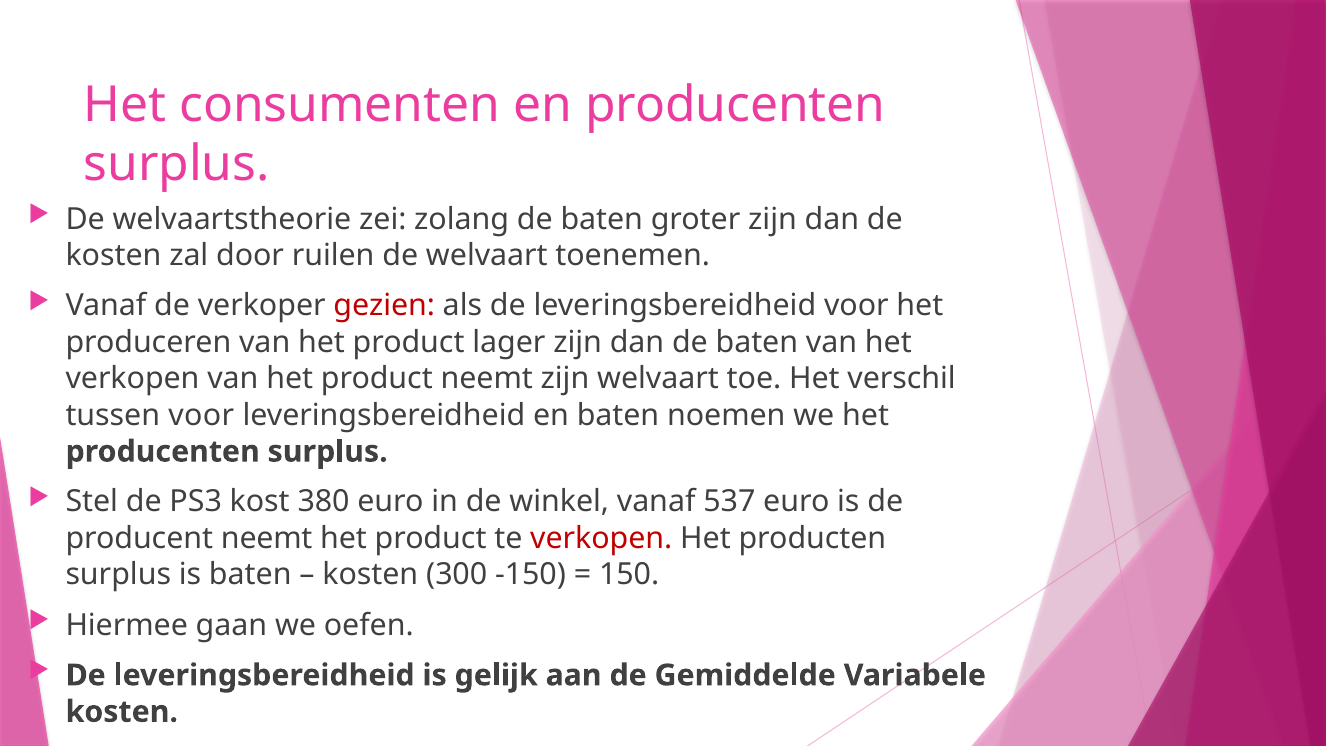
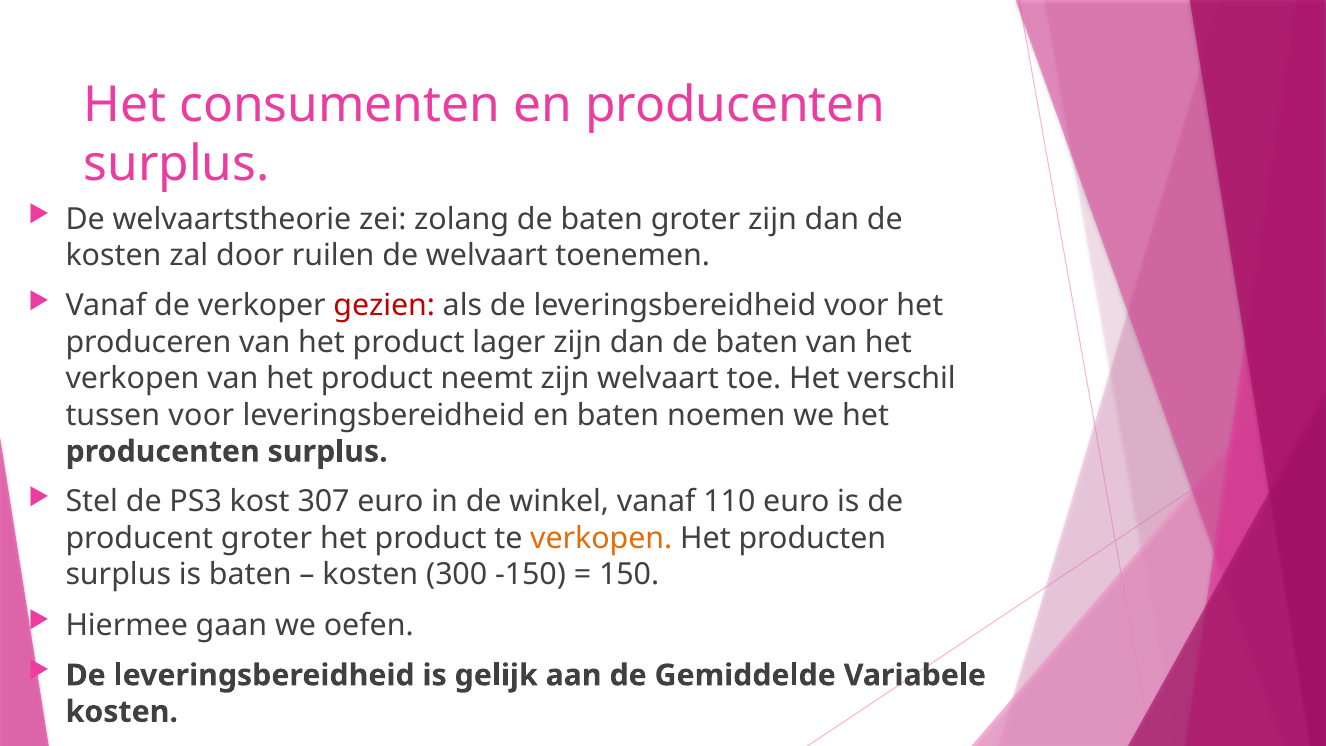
380: 380 -> 307
537: 537 -> 110
producent neemt: neemt -> groter
verkopen at (601, 538) colour: red -> orange
